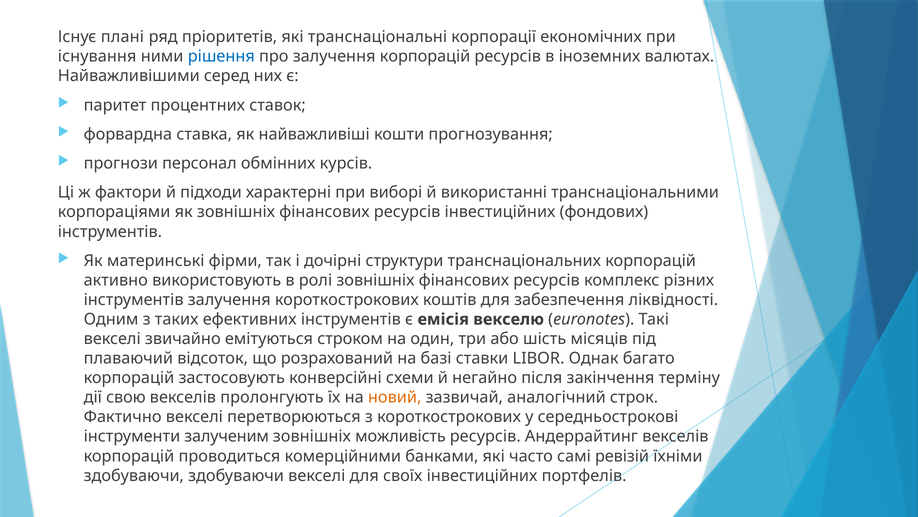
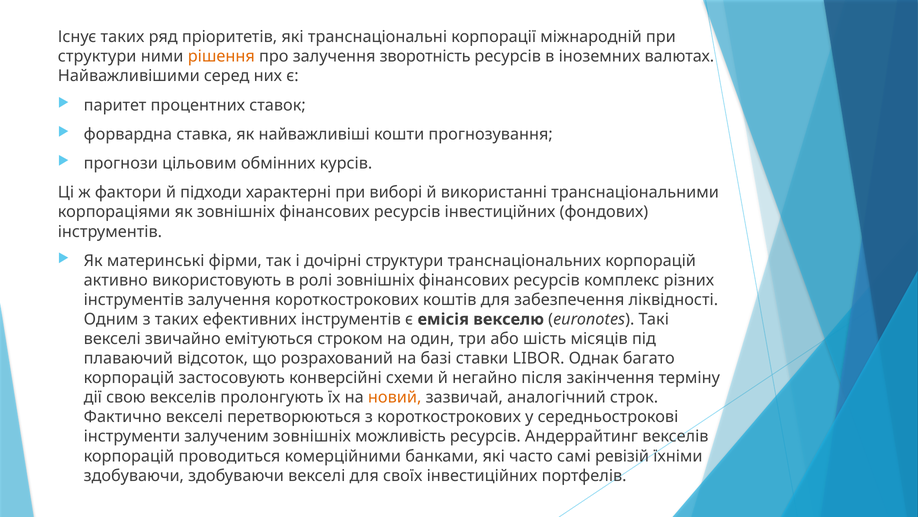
Існує плані: плані -> таких
економічних: економічних -> міжнародній
існування at (97, 56): існування -> структури
рішення colour: blue -> orange
залучення корпорацій: корпорацій -> зворотність
персонал: персонал -> цільовим
